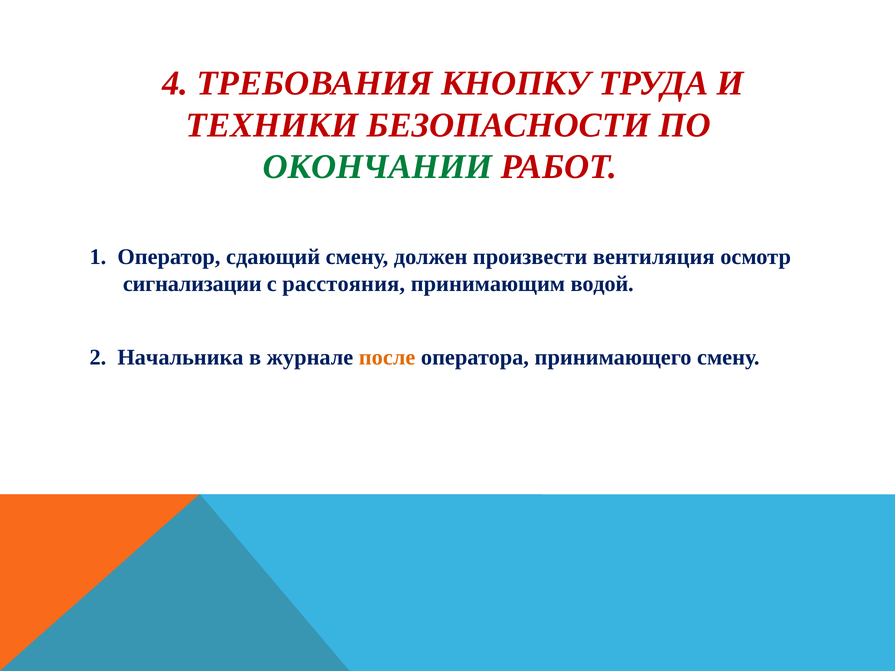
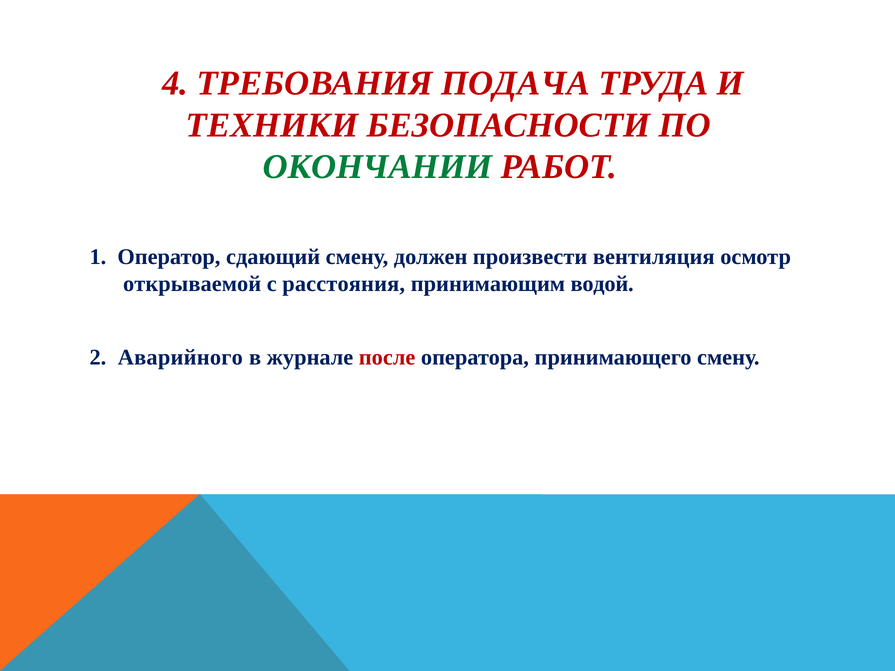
КНОПКУ: КНОПКУ -> ПОДАЧА
сигнализации: сигнализации -> открываемой
Начальника: Начальника -> Аварийного
после colour: orange -> red
